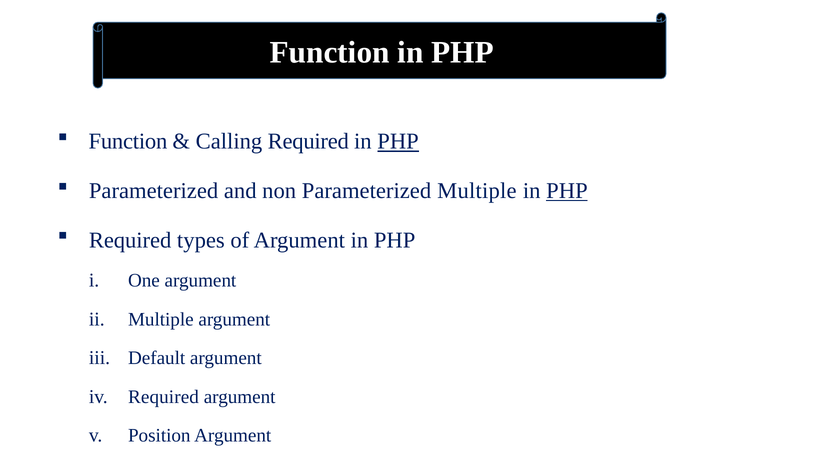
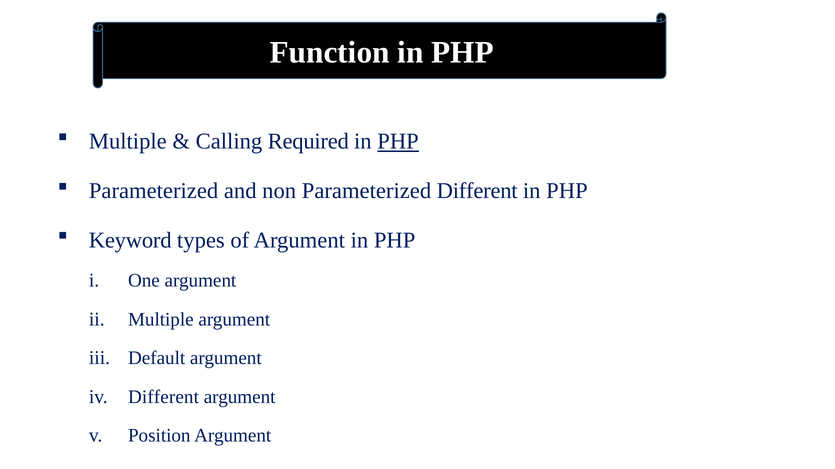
Function at (128, 142): Function -> Multiple
Parameterized Multiple: Multiple -> Different
PHP at (567, 191) underline: present -> none
Required at (130, 240): Required -> Keyword
Required at (163, 397): Required -> Different
